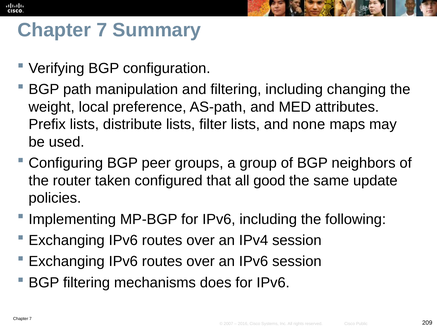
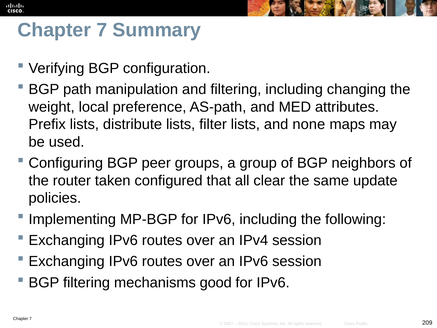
good: good -> clear
does: does -> good
